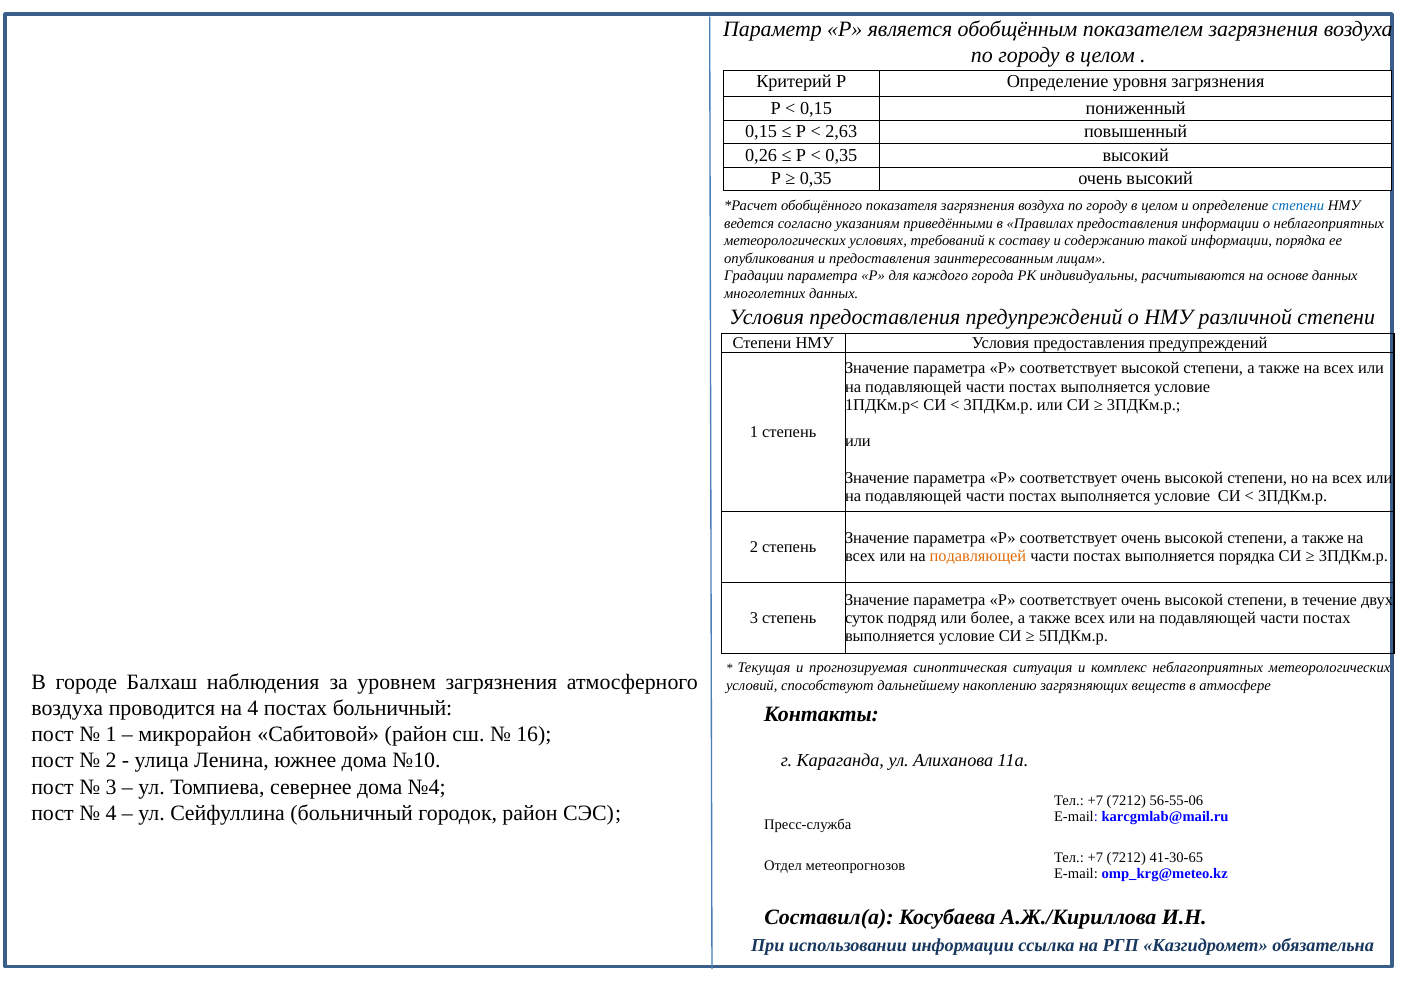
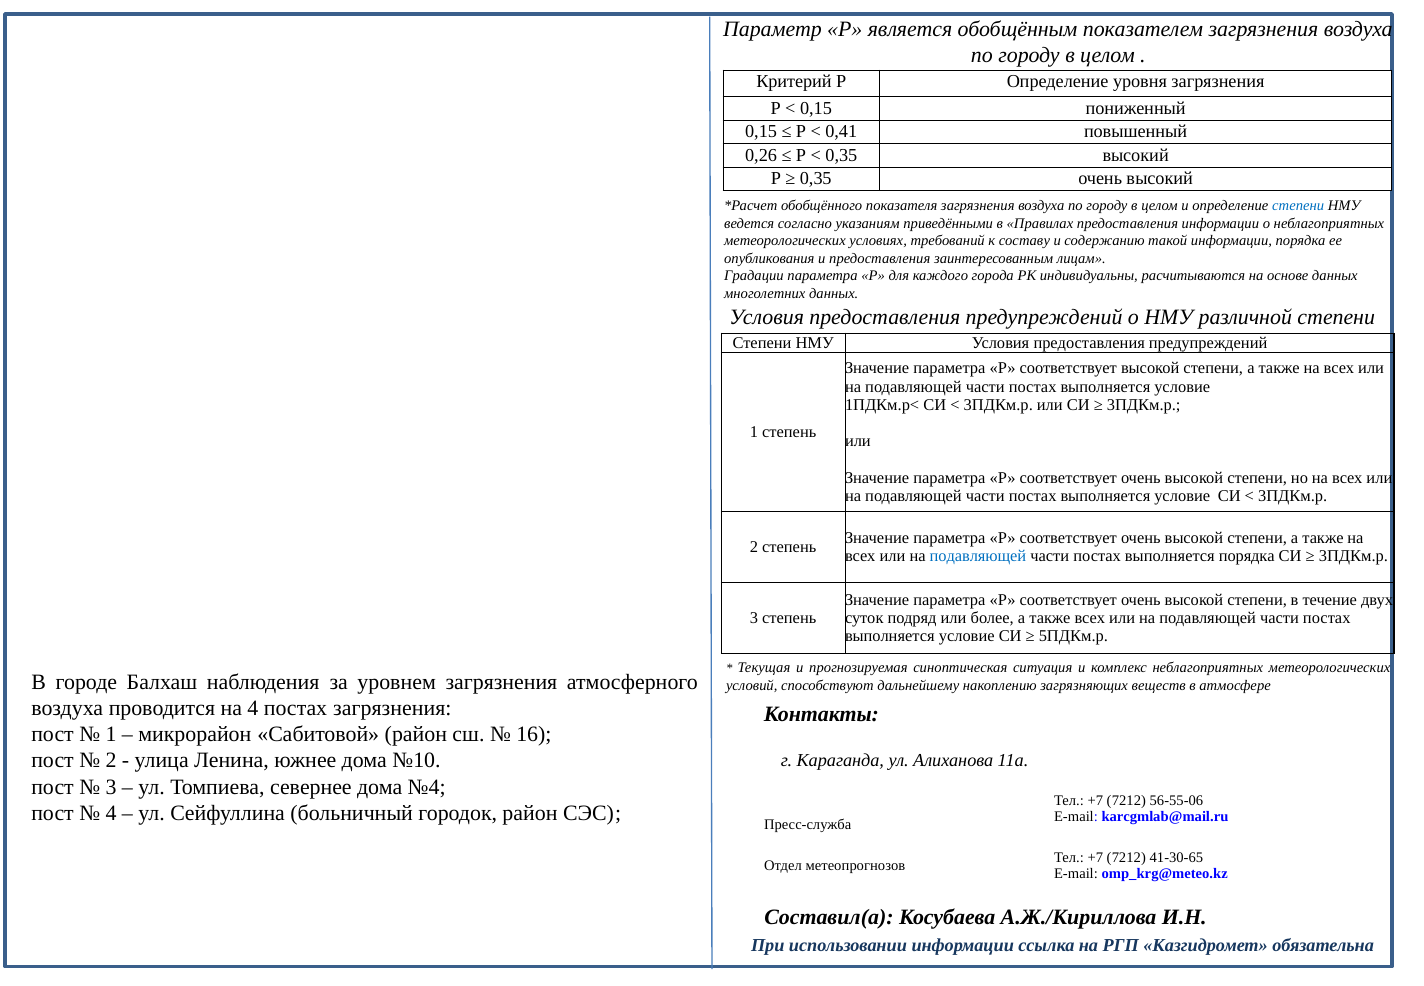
2,63: 2,63 -> 0,41
подавляющей at (978, 556) colour: orange -> blue
постах больничный: больничный -> загрязнения
